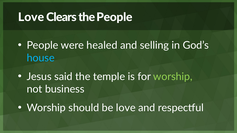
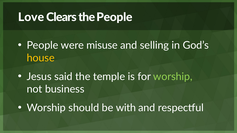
healed: healed -> misuse
house colour: light blue -> yellow
be love: love -> with
